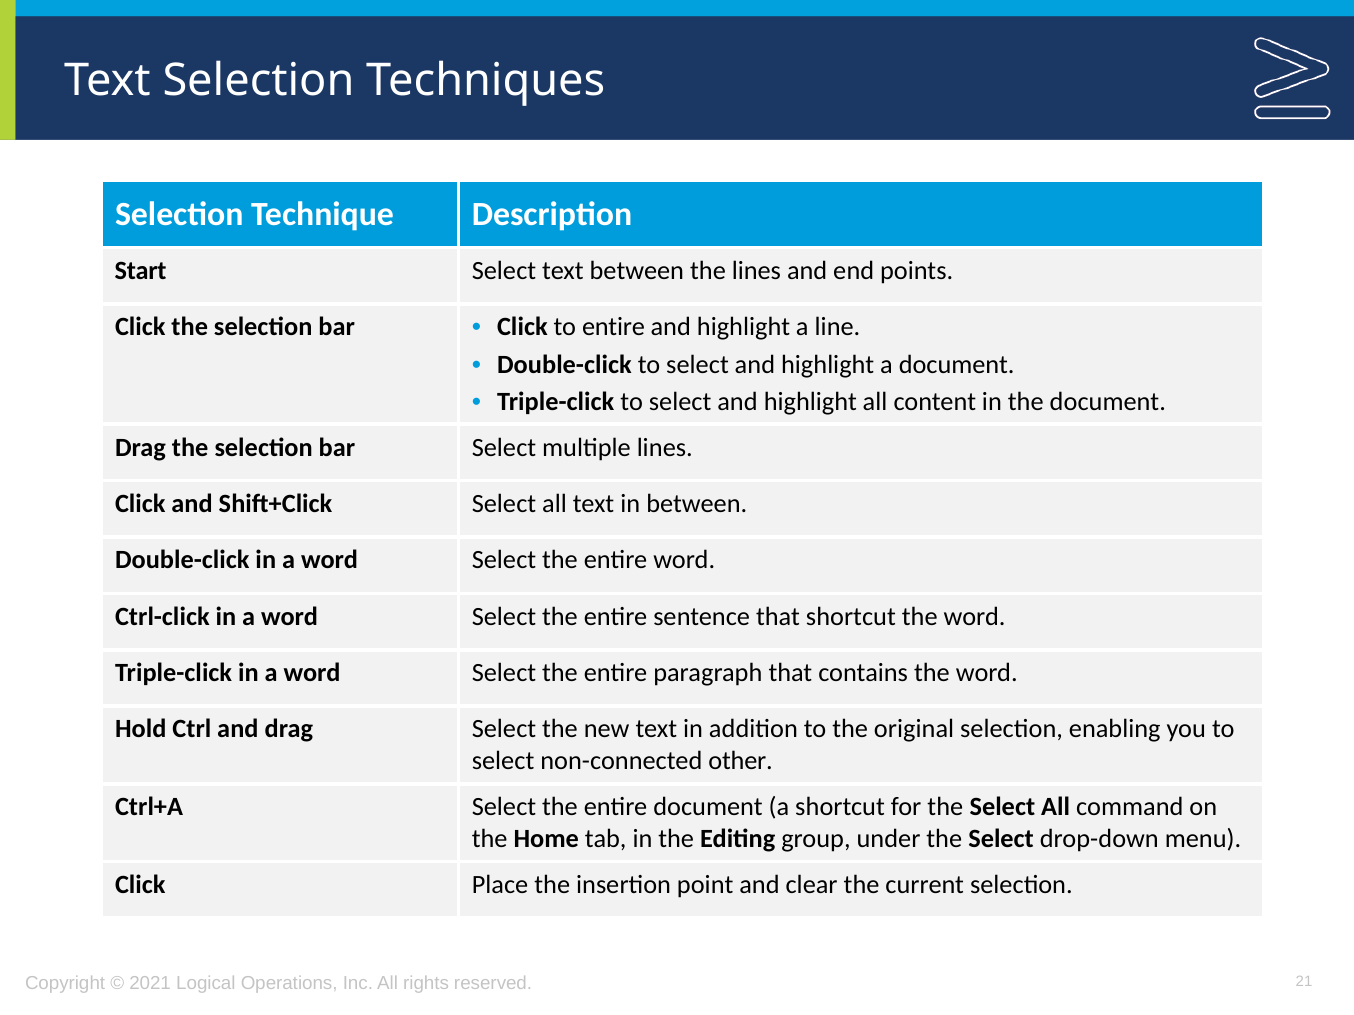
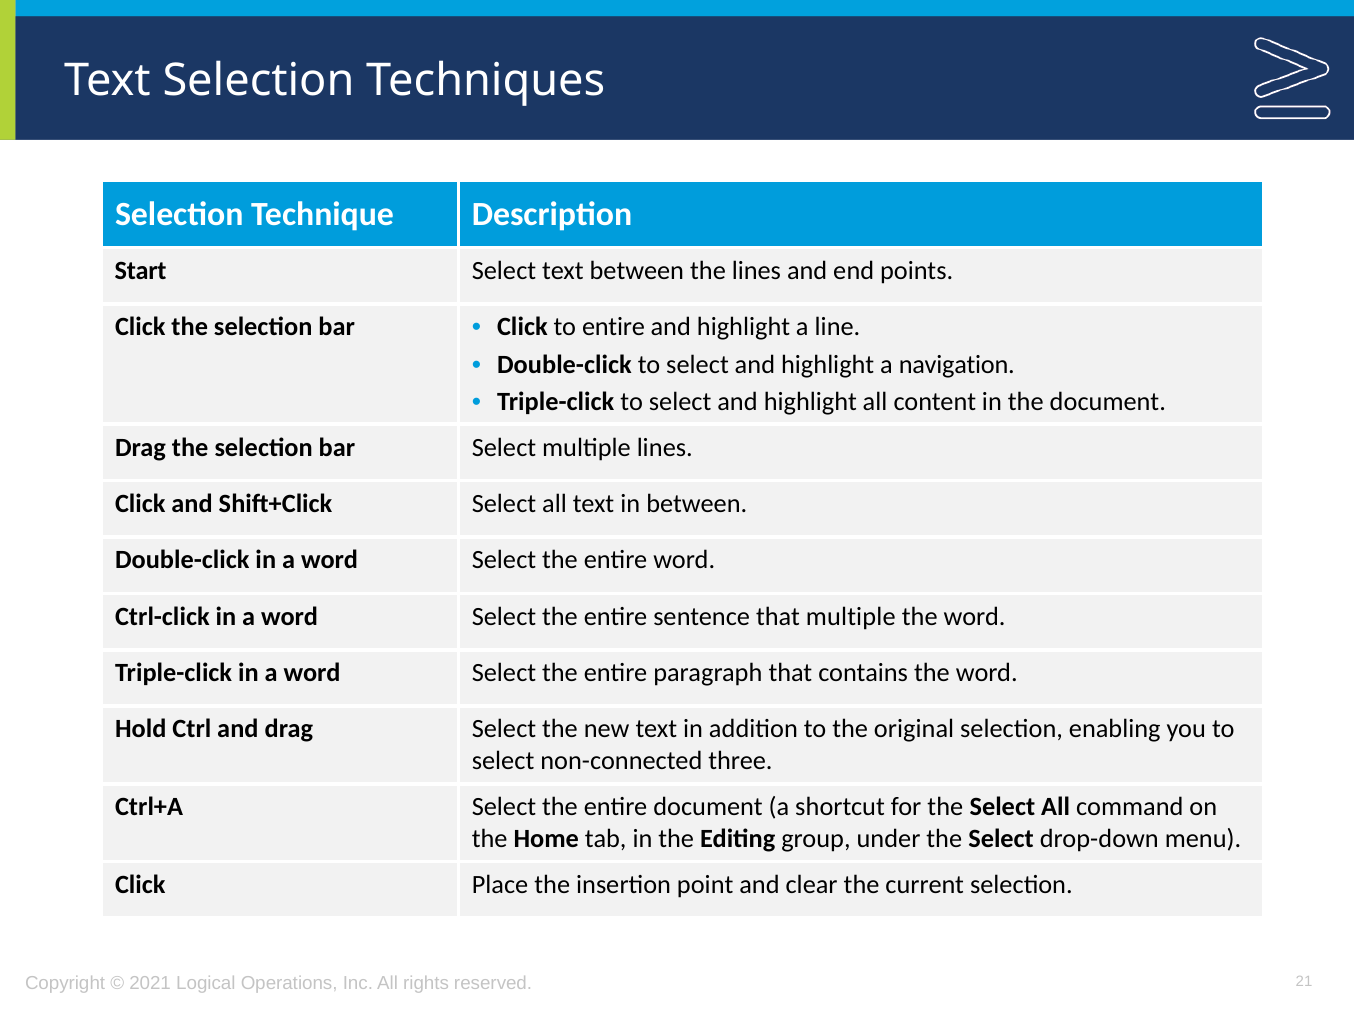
a document: document -> navigation
that shortcut: shortcut -> multiple
other: other -> three
